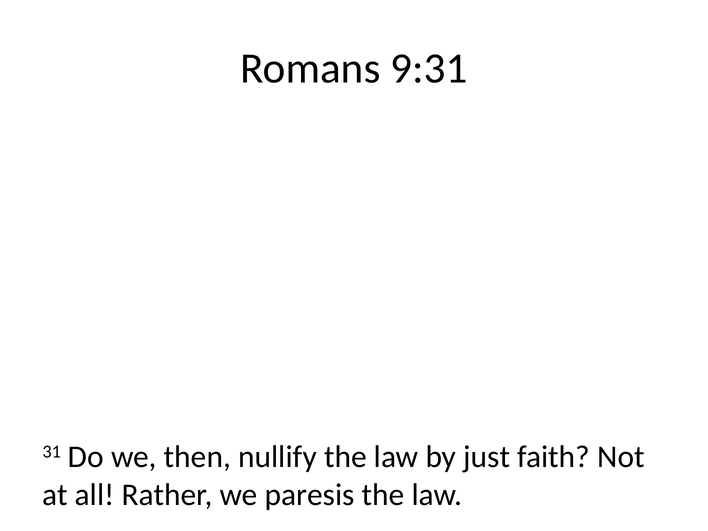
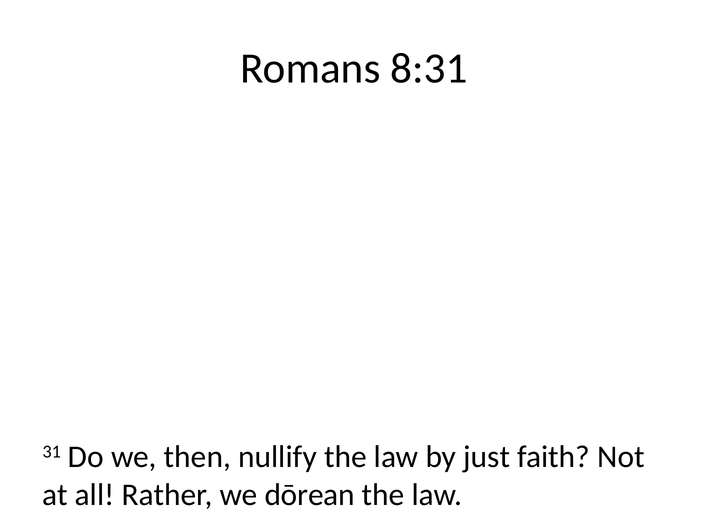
9:31: 9:31 -> 8:31
paresis: paresis -> dōrean
